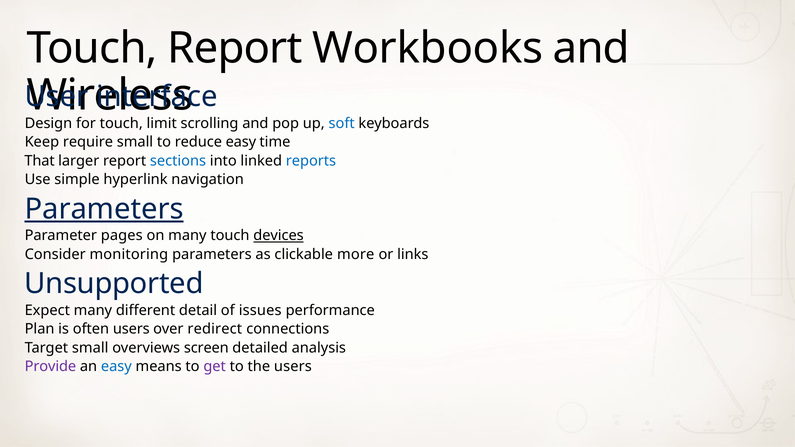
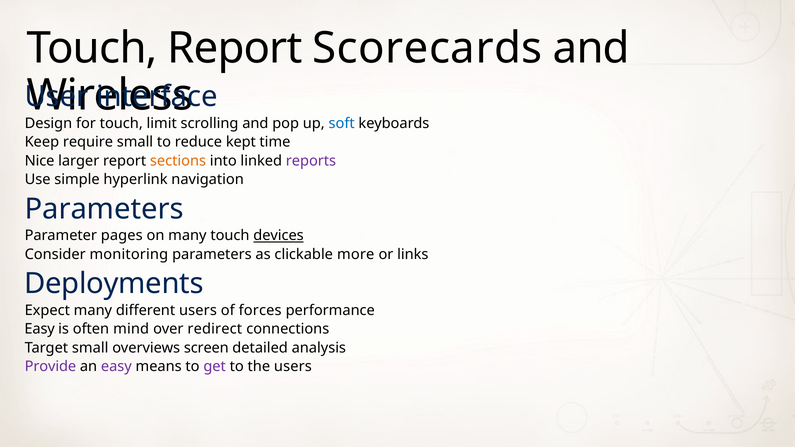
Workbooks: Workbooks -> Scorecards
reduce easy: easy -> kept
That: That -> Nice
sections colour: blue -> orange
reports colour: blue -> purple
Parameters at (104, 209) underline: present -> none
Unsupported: Unsupported -> Deployments
different detail: detail -> users
issues: issues -> forces
Plan at (40, 329): Plan -> Easy
often users: users -> mind
easy at (116, 367) colour: blue -> purple
